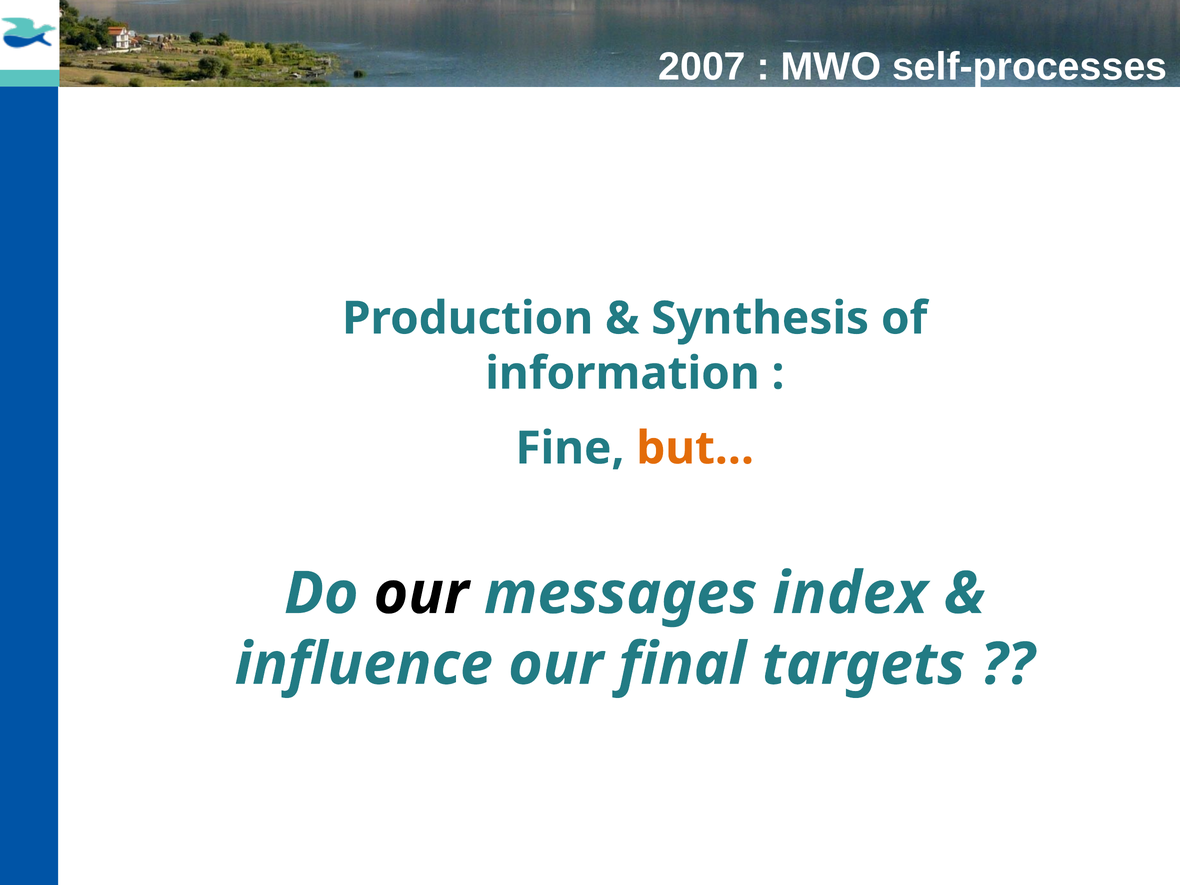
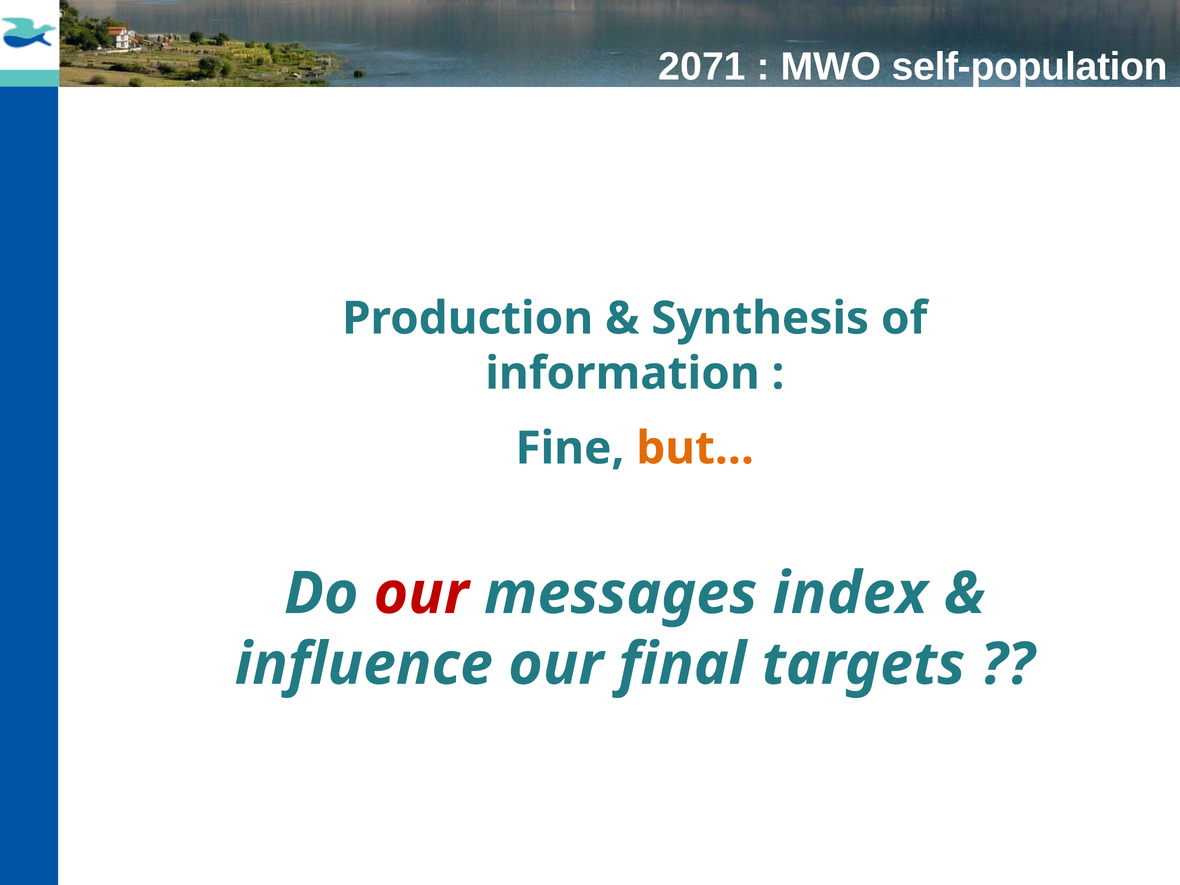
2007: 2007 -> 2071
self-processes: self-processes -> self-population
our at (421, 594) colour: black -> red
